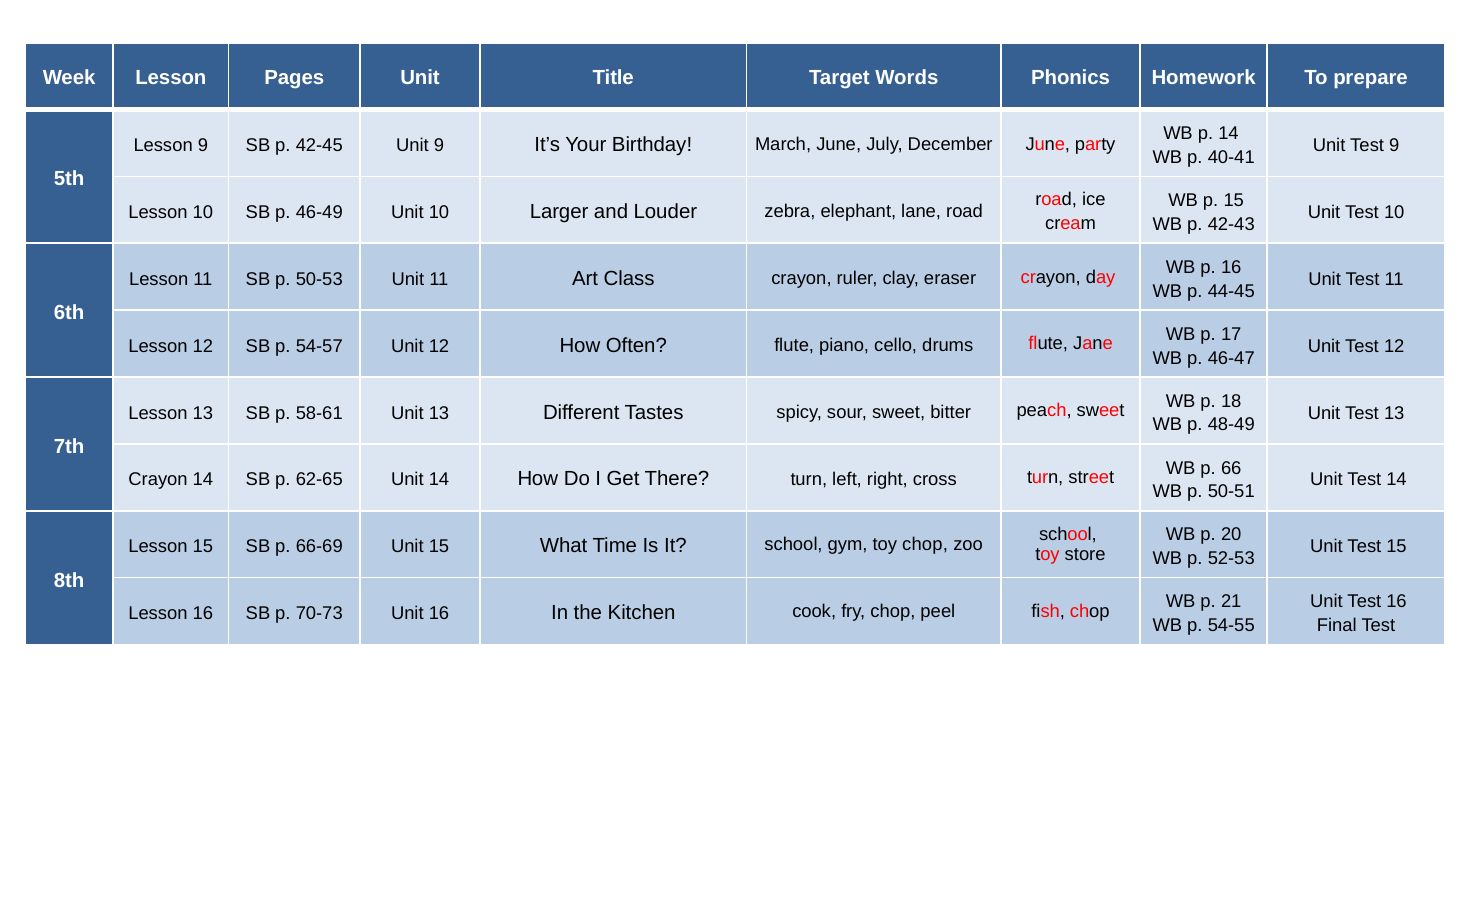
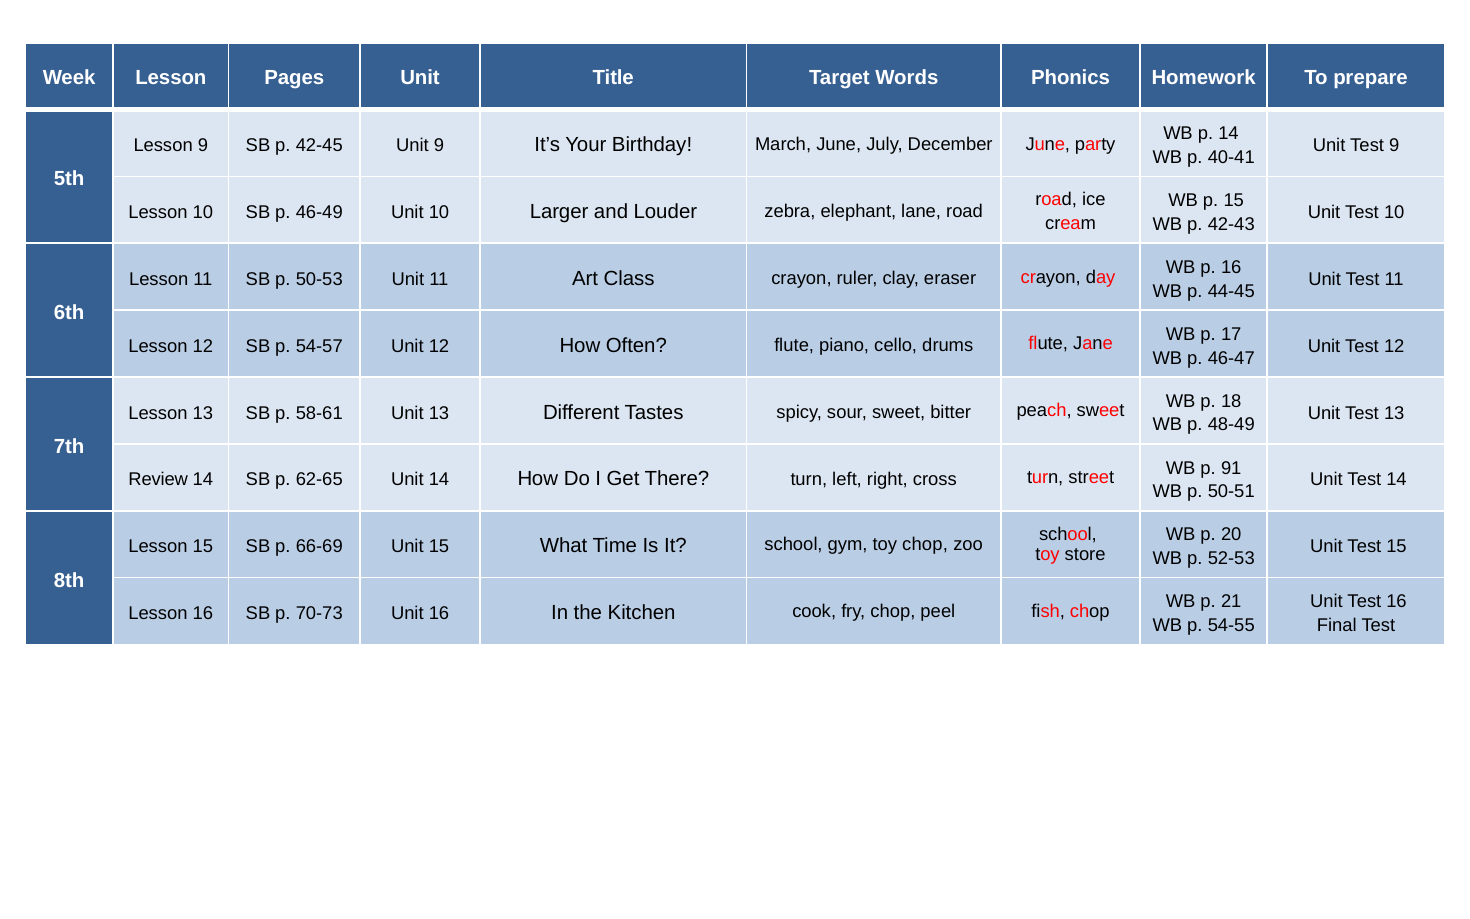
66: 66 -> 91
Crayon at (158, 480): Crayon -> Review
